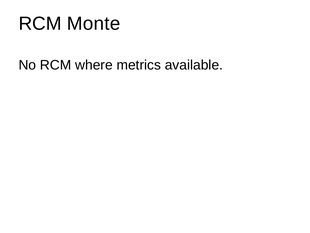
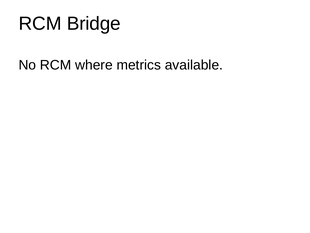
Monte: Monte -> Bridge
